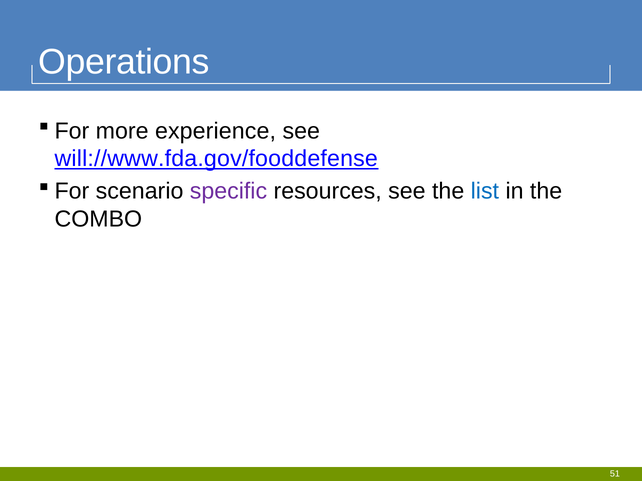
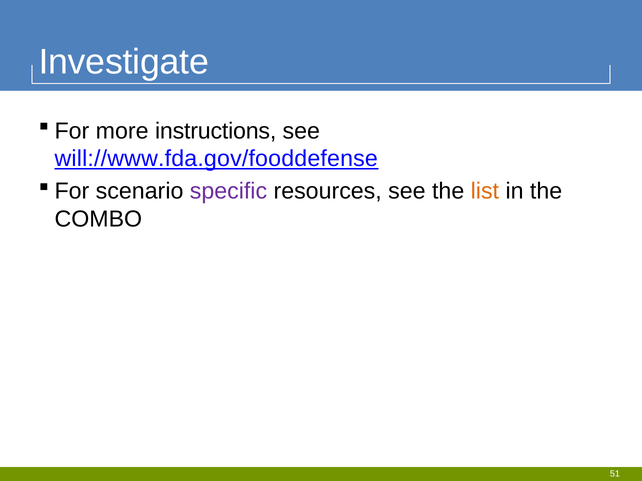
Operations: Operations -> Investigate
experience: experience -> instructions
list colour: blue -> orange
